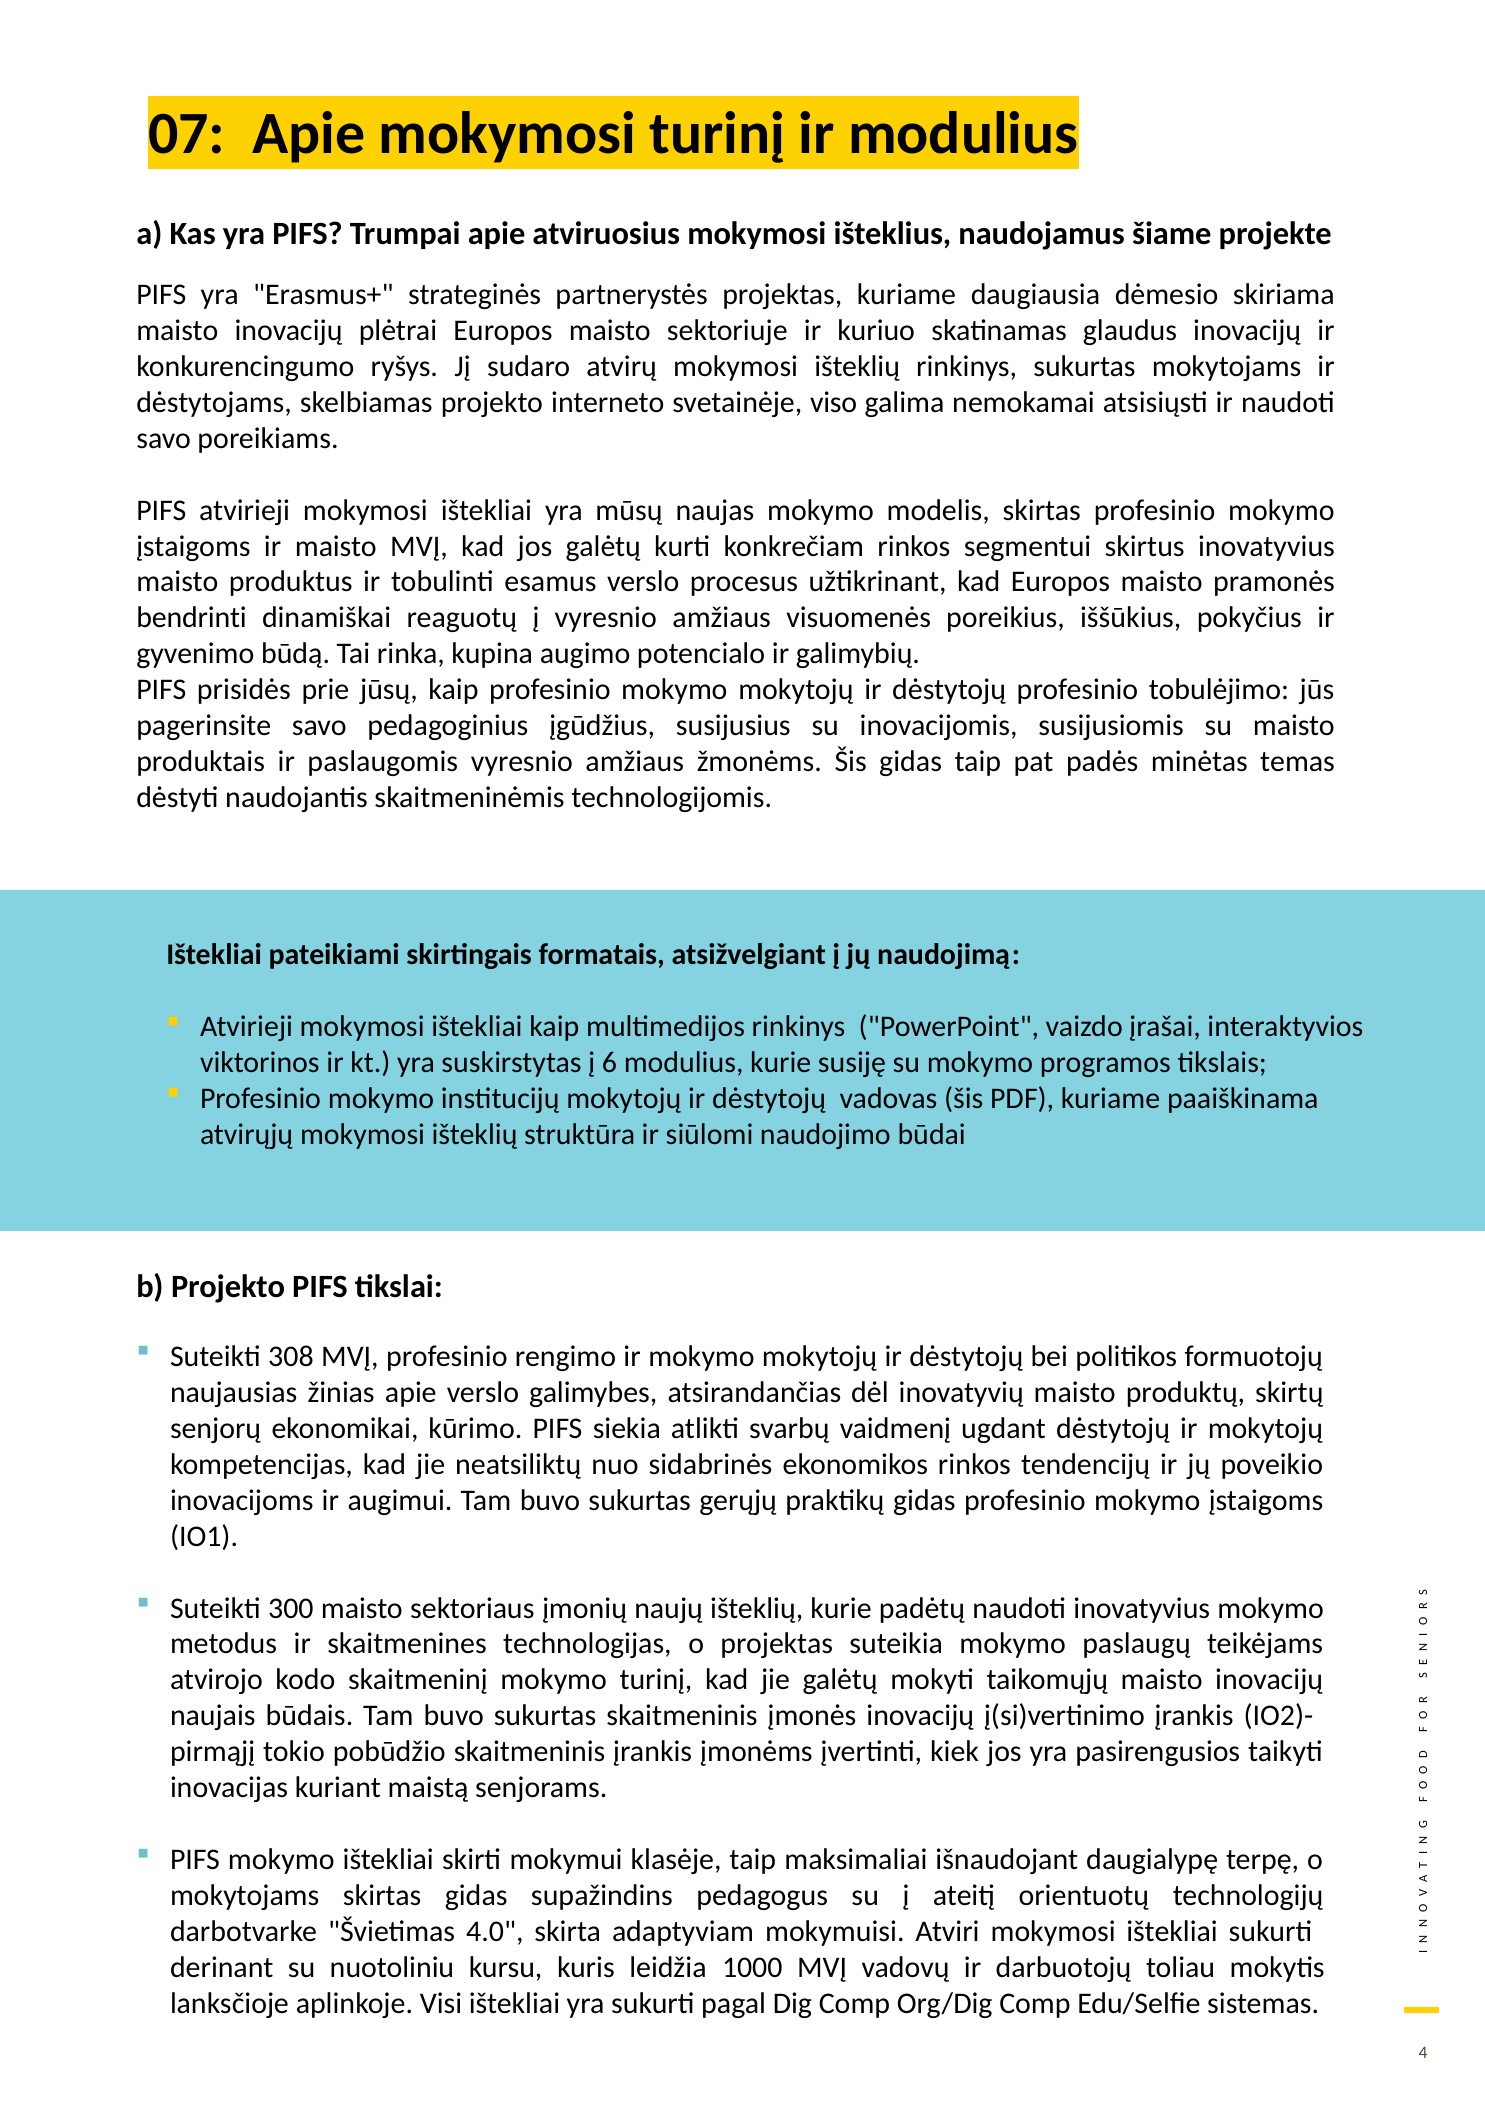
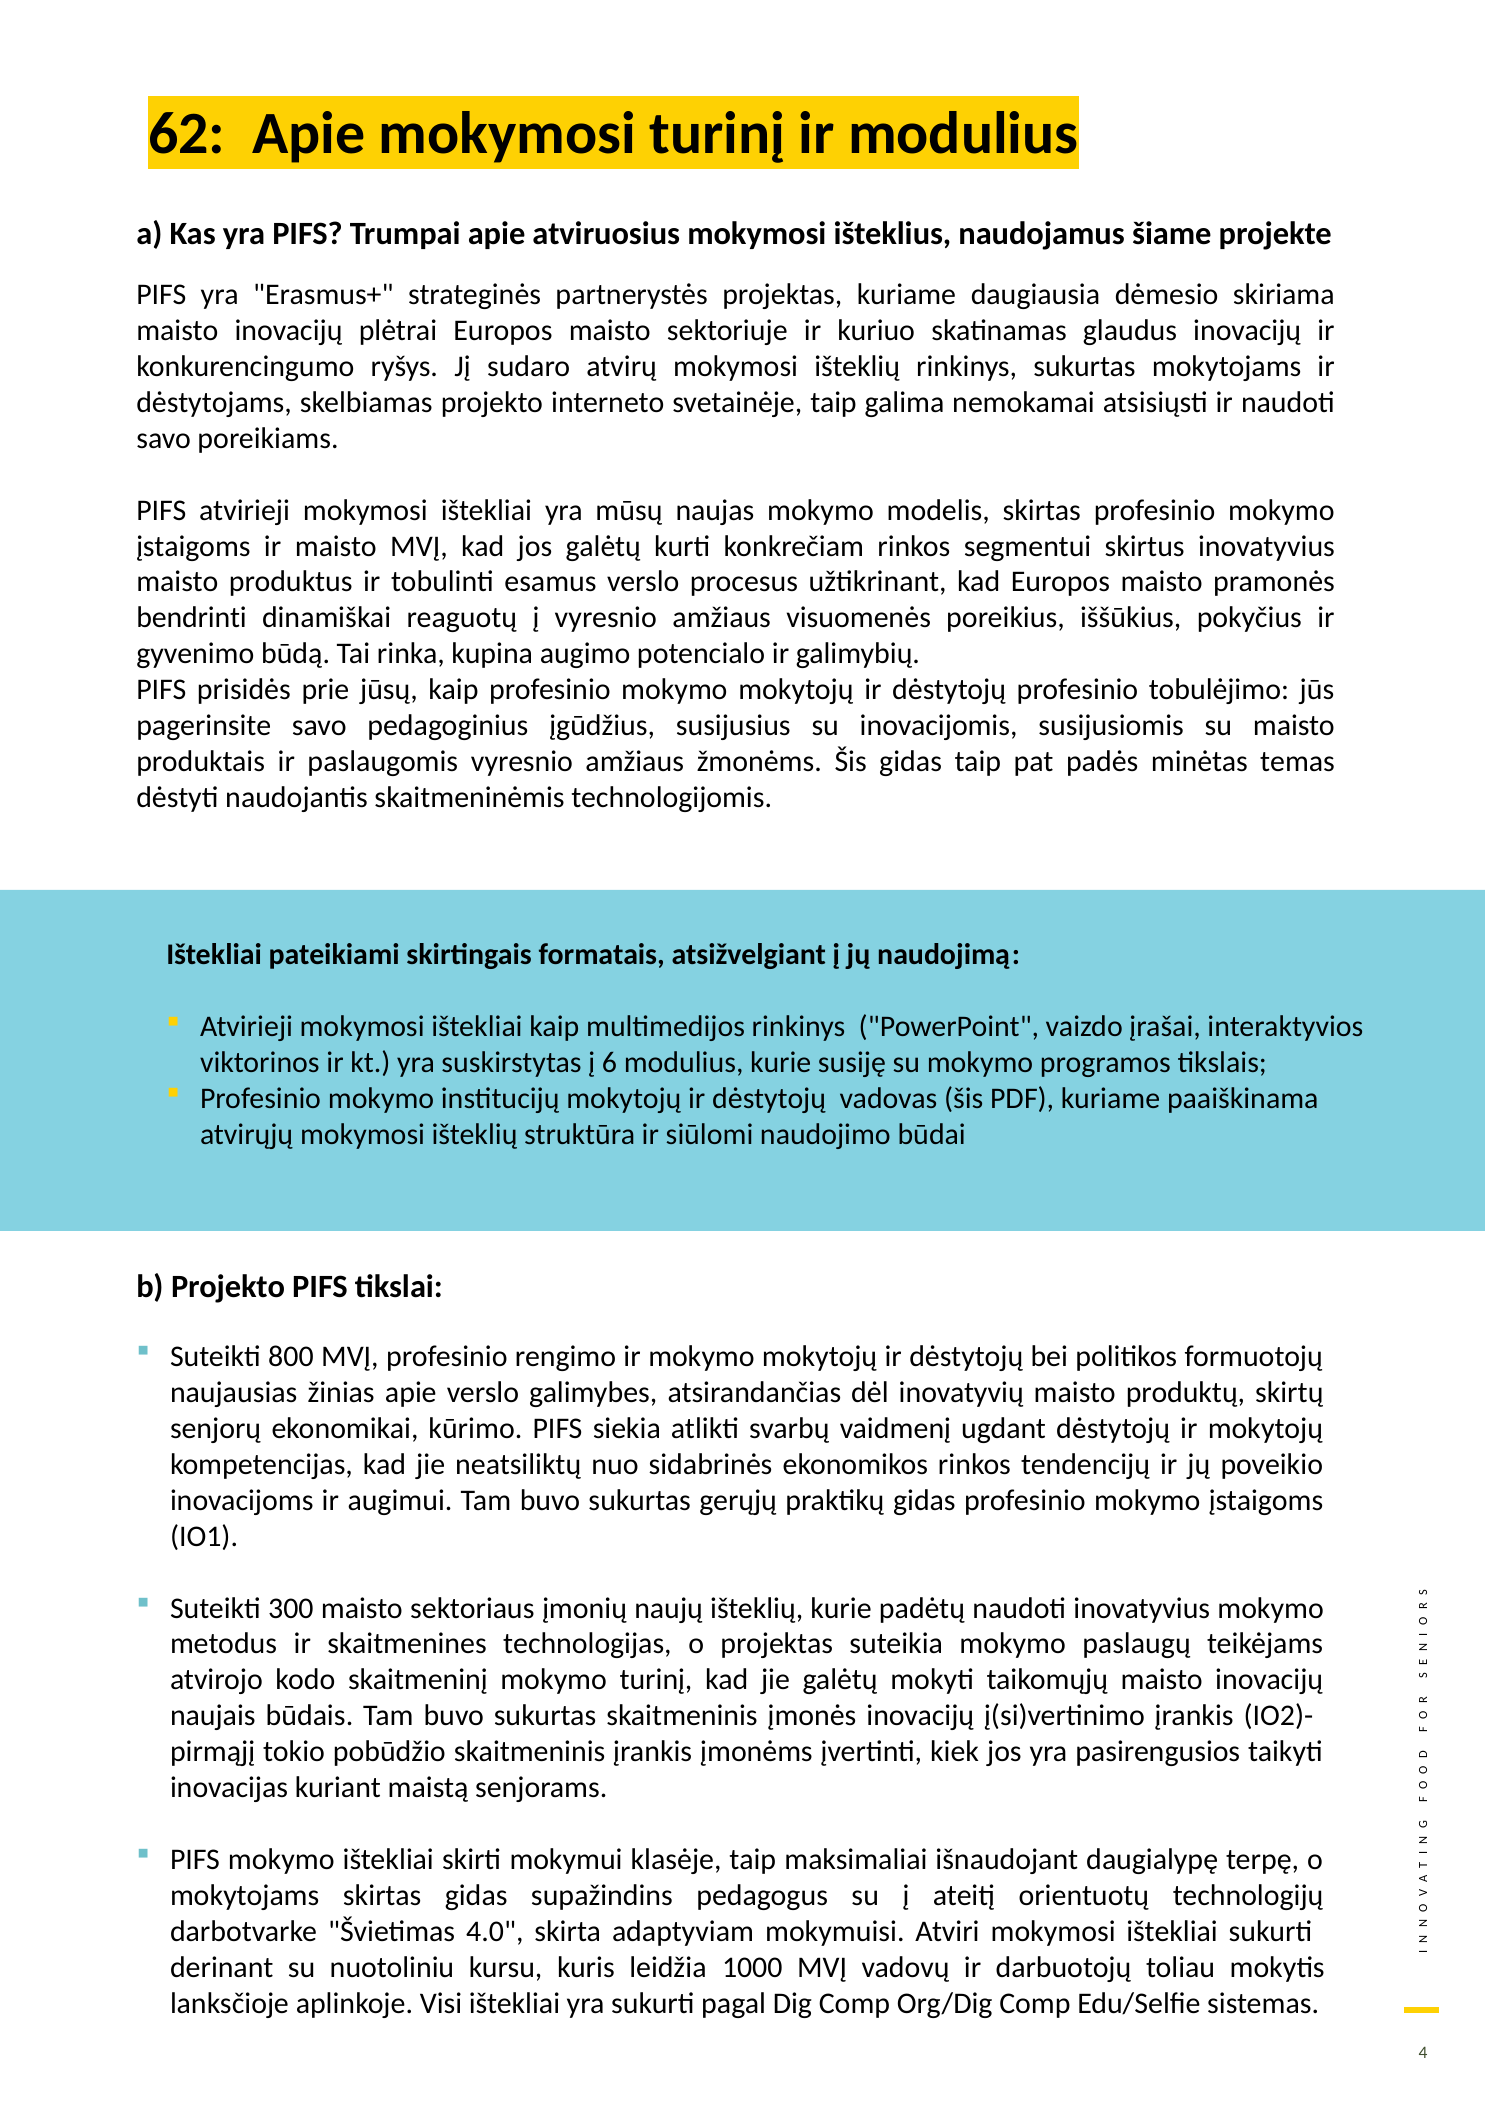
07: 07 -> 62
svetainėje viso: viso -> taip
308: 308 -> 800
